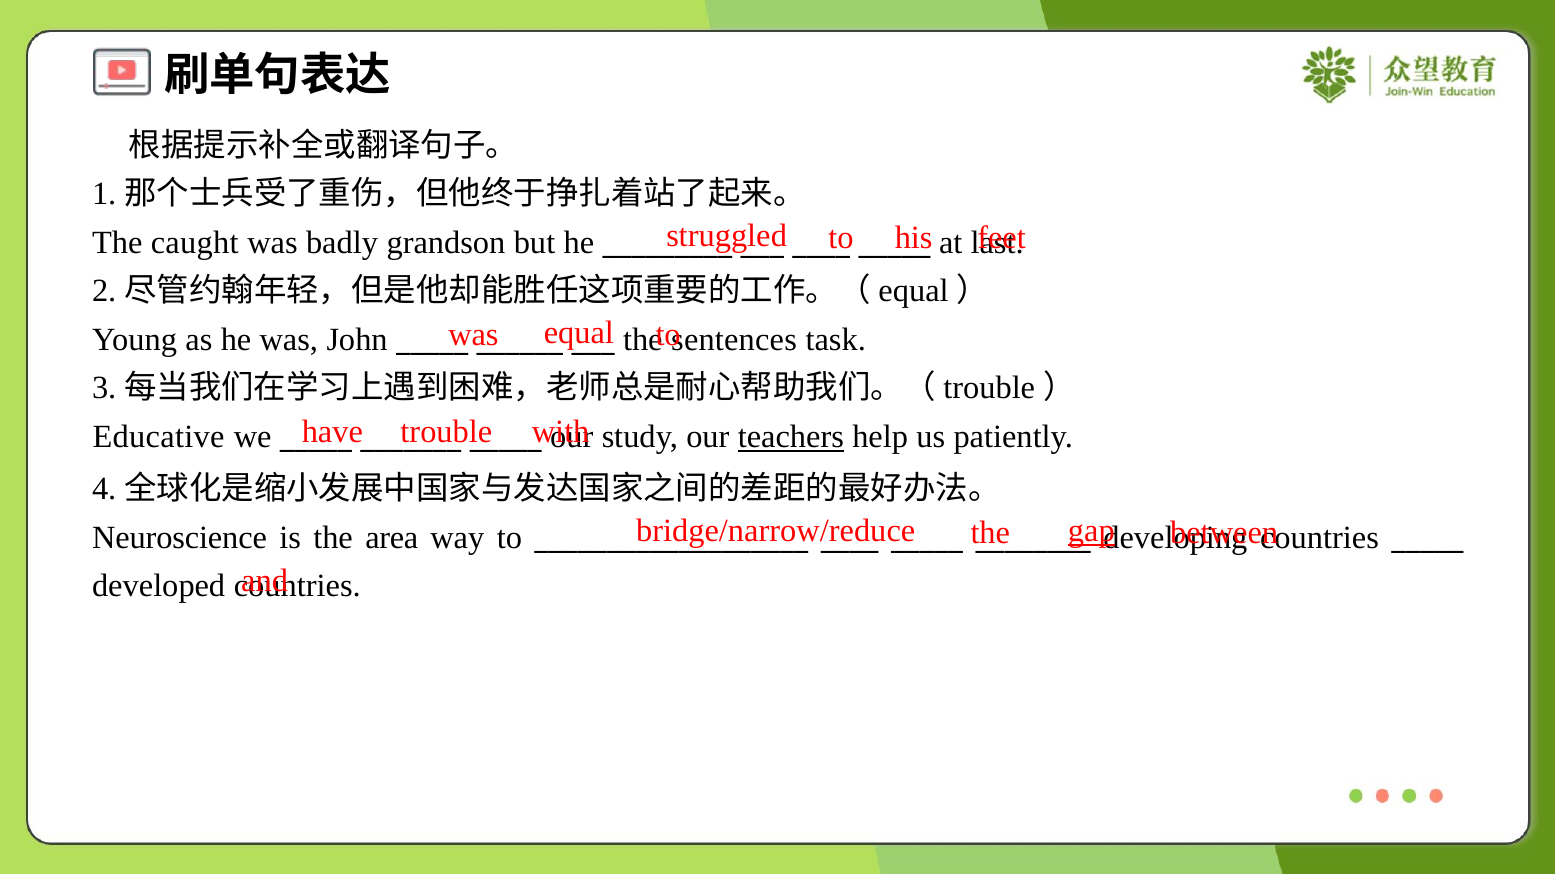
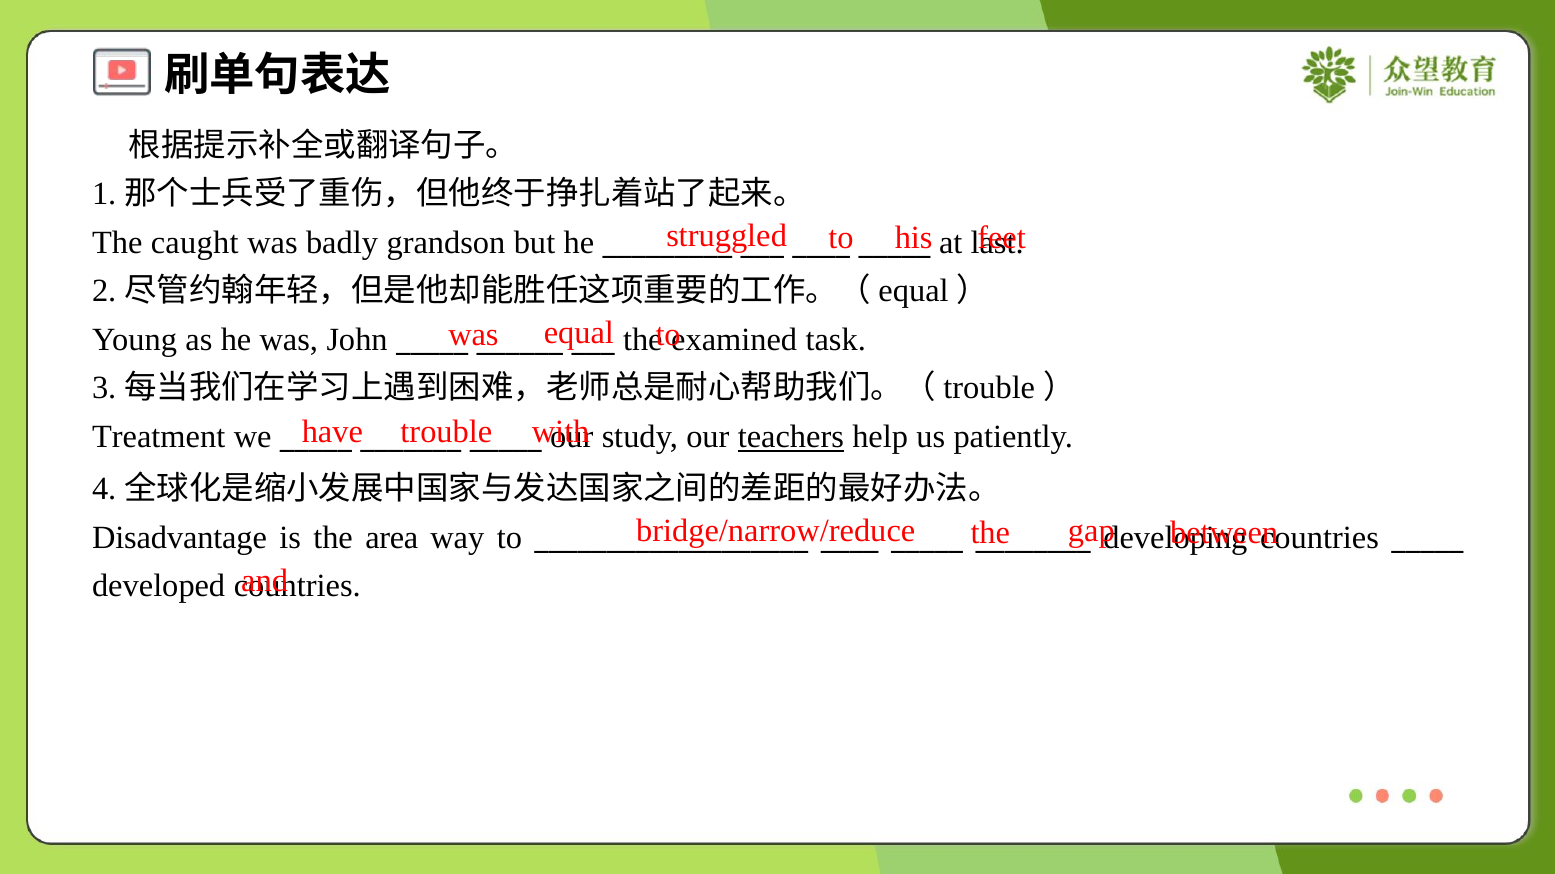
sentences: sentences -> examined
Educative: Educative -> Treatment
gap underline: present -> none
Neuroscience: Neuroscience -> Disadvantage
